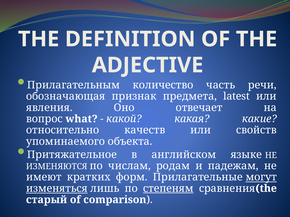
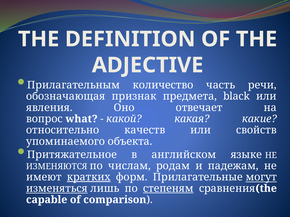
latest: latest -> black
кратких underline: none -> present
старый: старый -> capable
